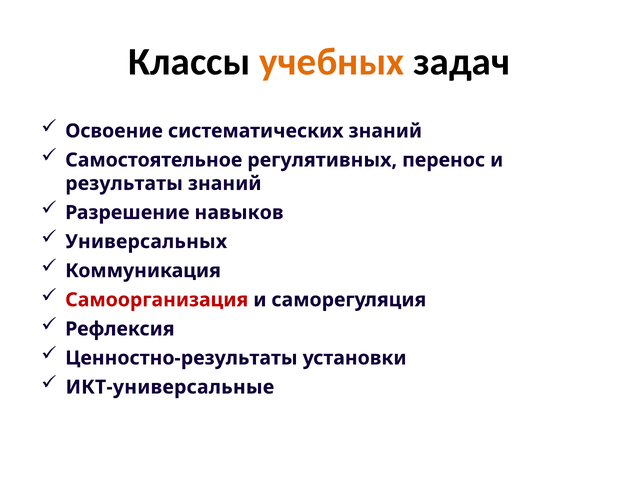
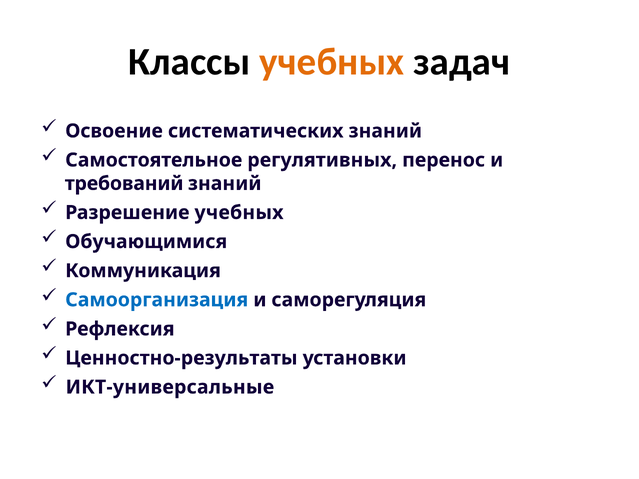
результаты: результаты -> требований
Разрешение навыков: навыков -> учебных
Универсальных: Универсальных -> Обучающимися
Самоорганизация colour: red -> blue
